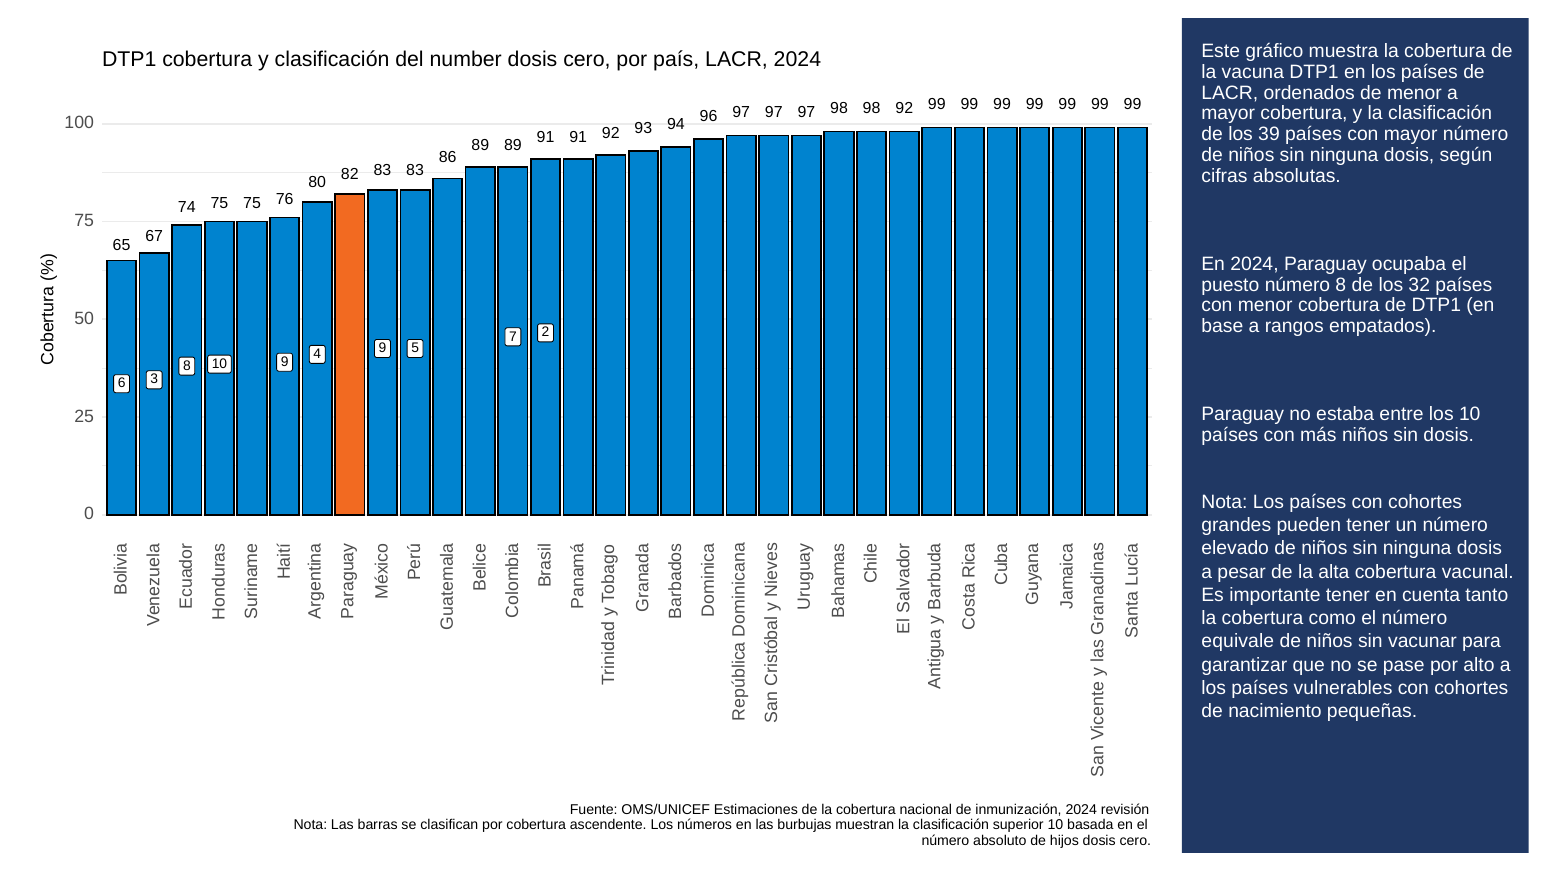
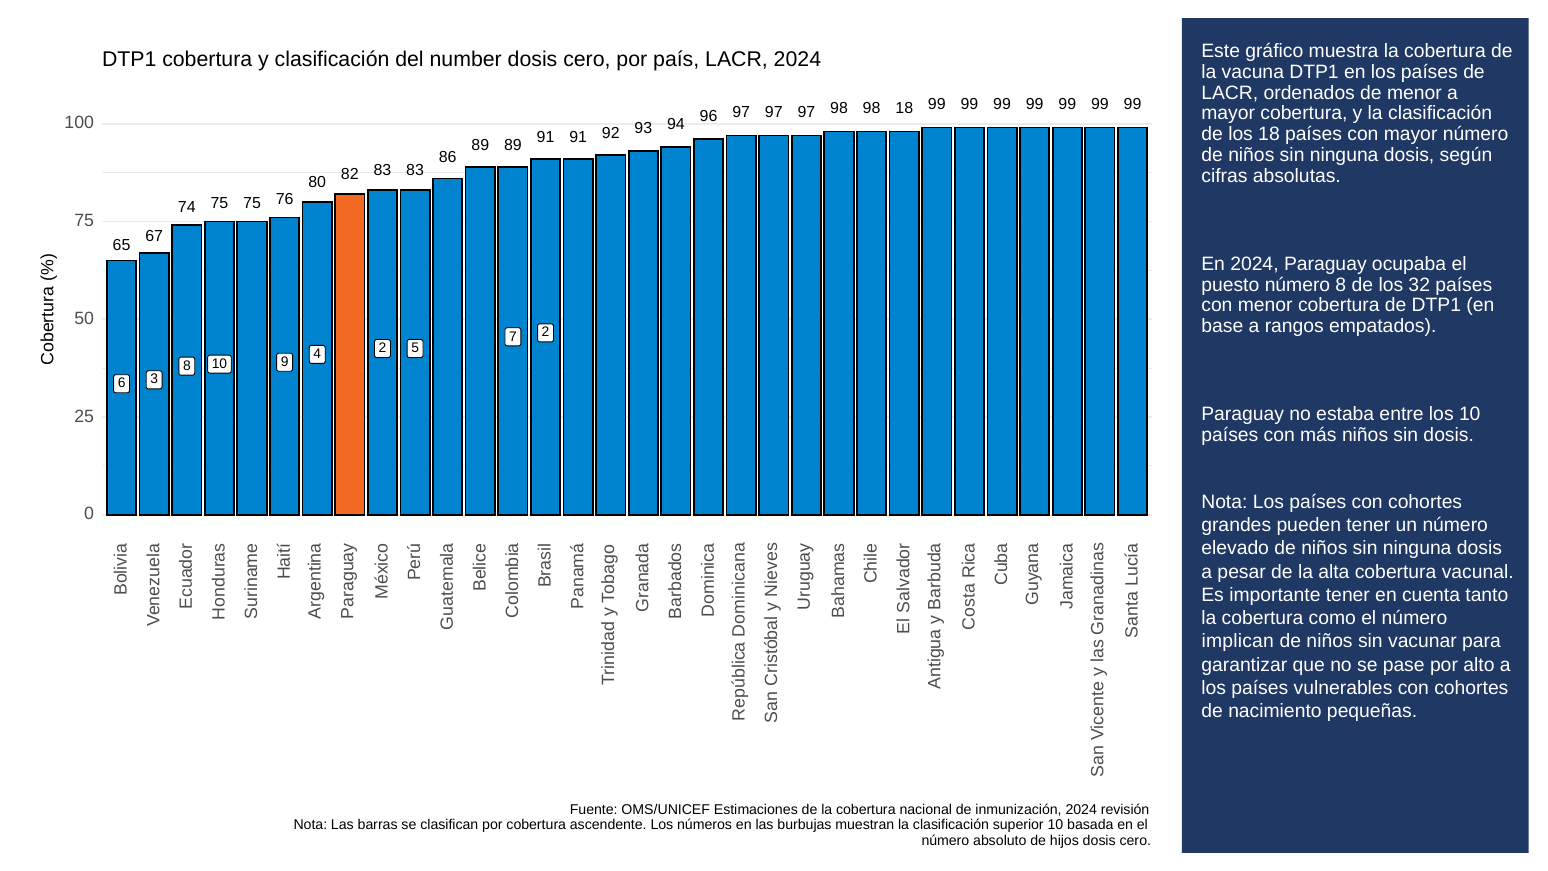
98 92: 92 -> 18
los 39: 39 -> 18
4 9: 9 -> 2
equivale: equivale -> implican
